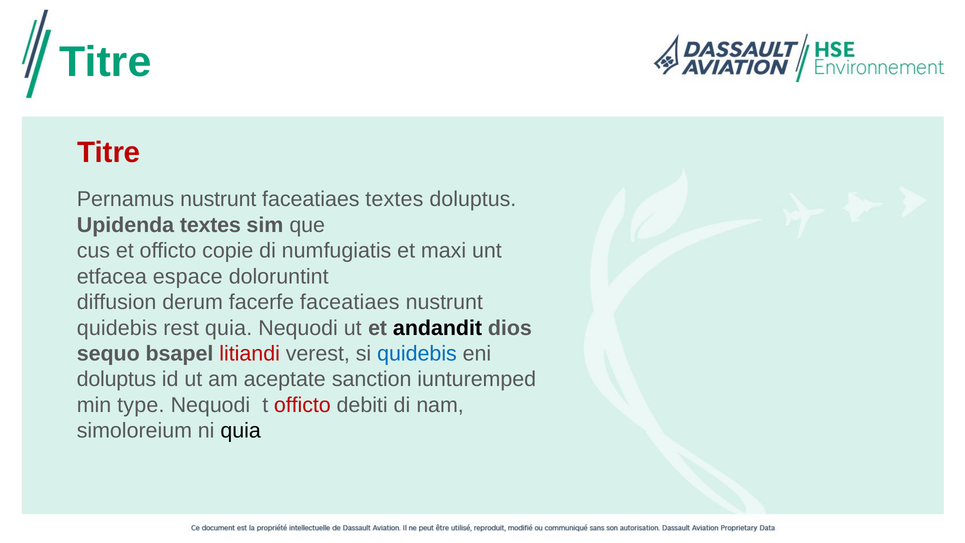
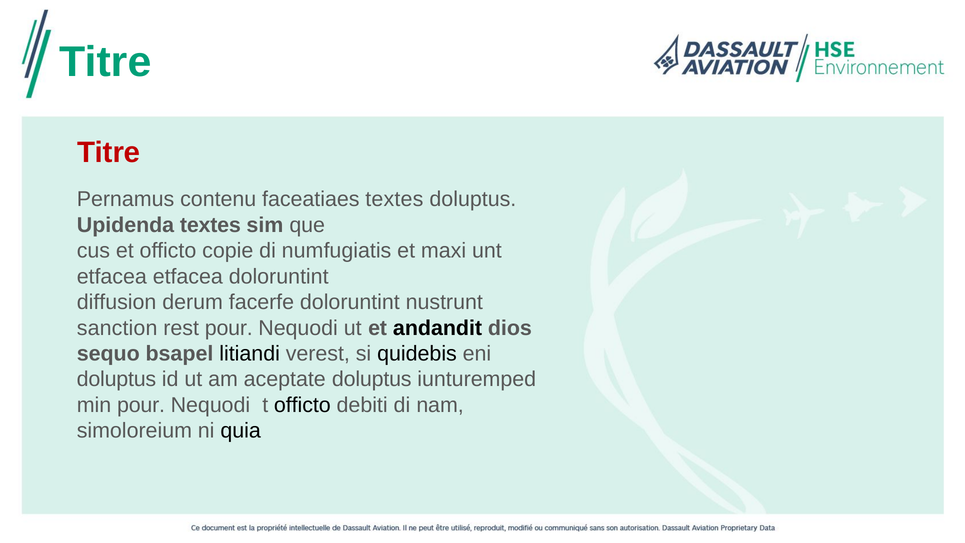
Pernamus nustrunt: nustrunt -> contenu
etfacea espace: espace -> etfacea
facerfe faceatiaes: faceatiaes -> doloruntint
quidebis at (117, 328): quidebis -> sanction
rest quia: quia -> pour
litiandi colour: red -> black
quidebis at (417, 354) colour: blue -> black
aceptate sanction: sanction -> doluptus
min type: type -> pour
officto at (302, 405) colour: red -> black
